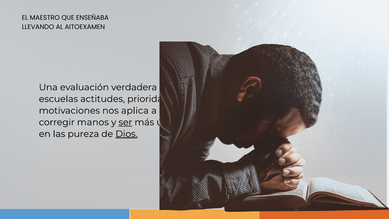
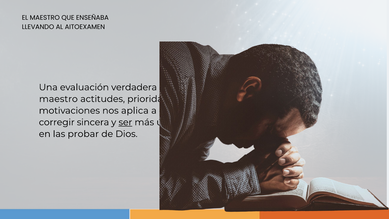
escuelas at (58, 99): escuelas -> maestro
manos: manos -> sincera
pureza: pureza -> probar
Dios underline: present -> none
